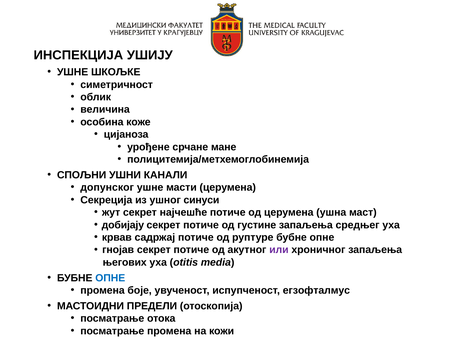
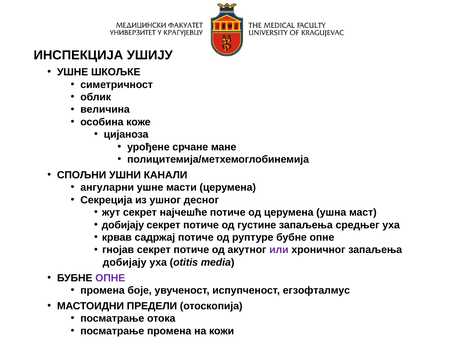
допунског: допунског -> ангуларни
синуси: синуси -> десног
његових at (125, 262): његових -> добијају
ОПНЕ at (110, 278) colour: blue -> purple
